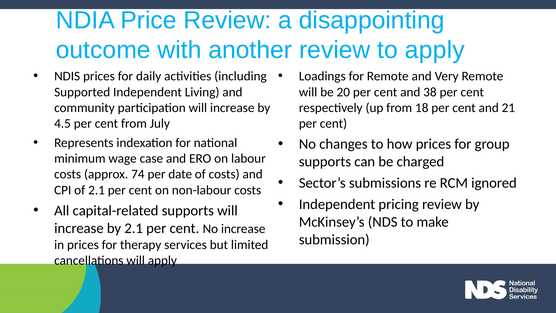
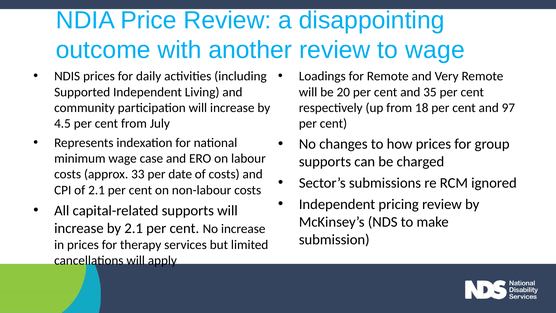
to apply: apply -> wage
38: 38 -> 35
21: 21 -> 97
74: 74 -> 33
